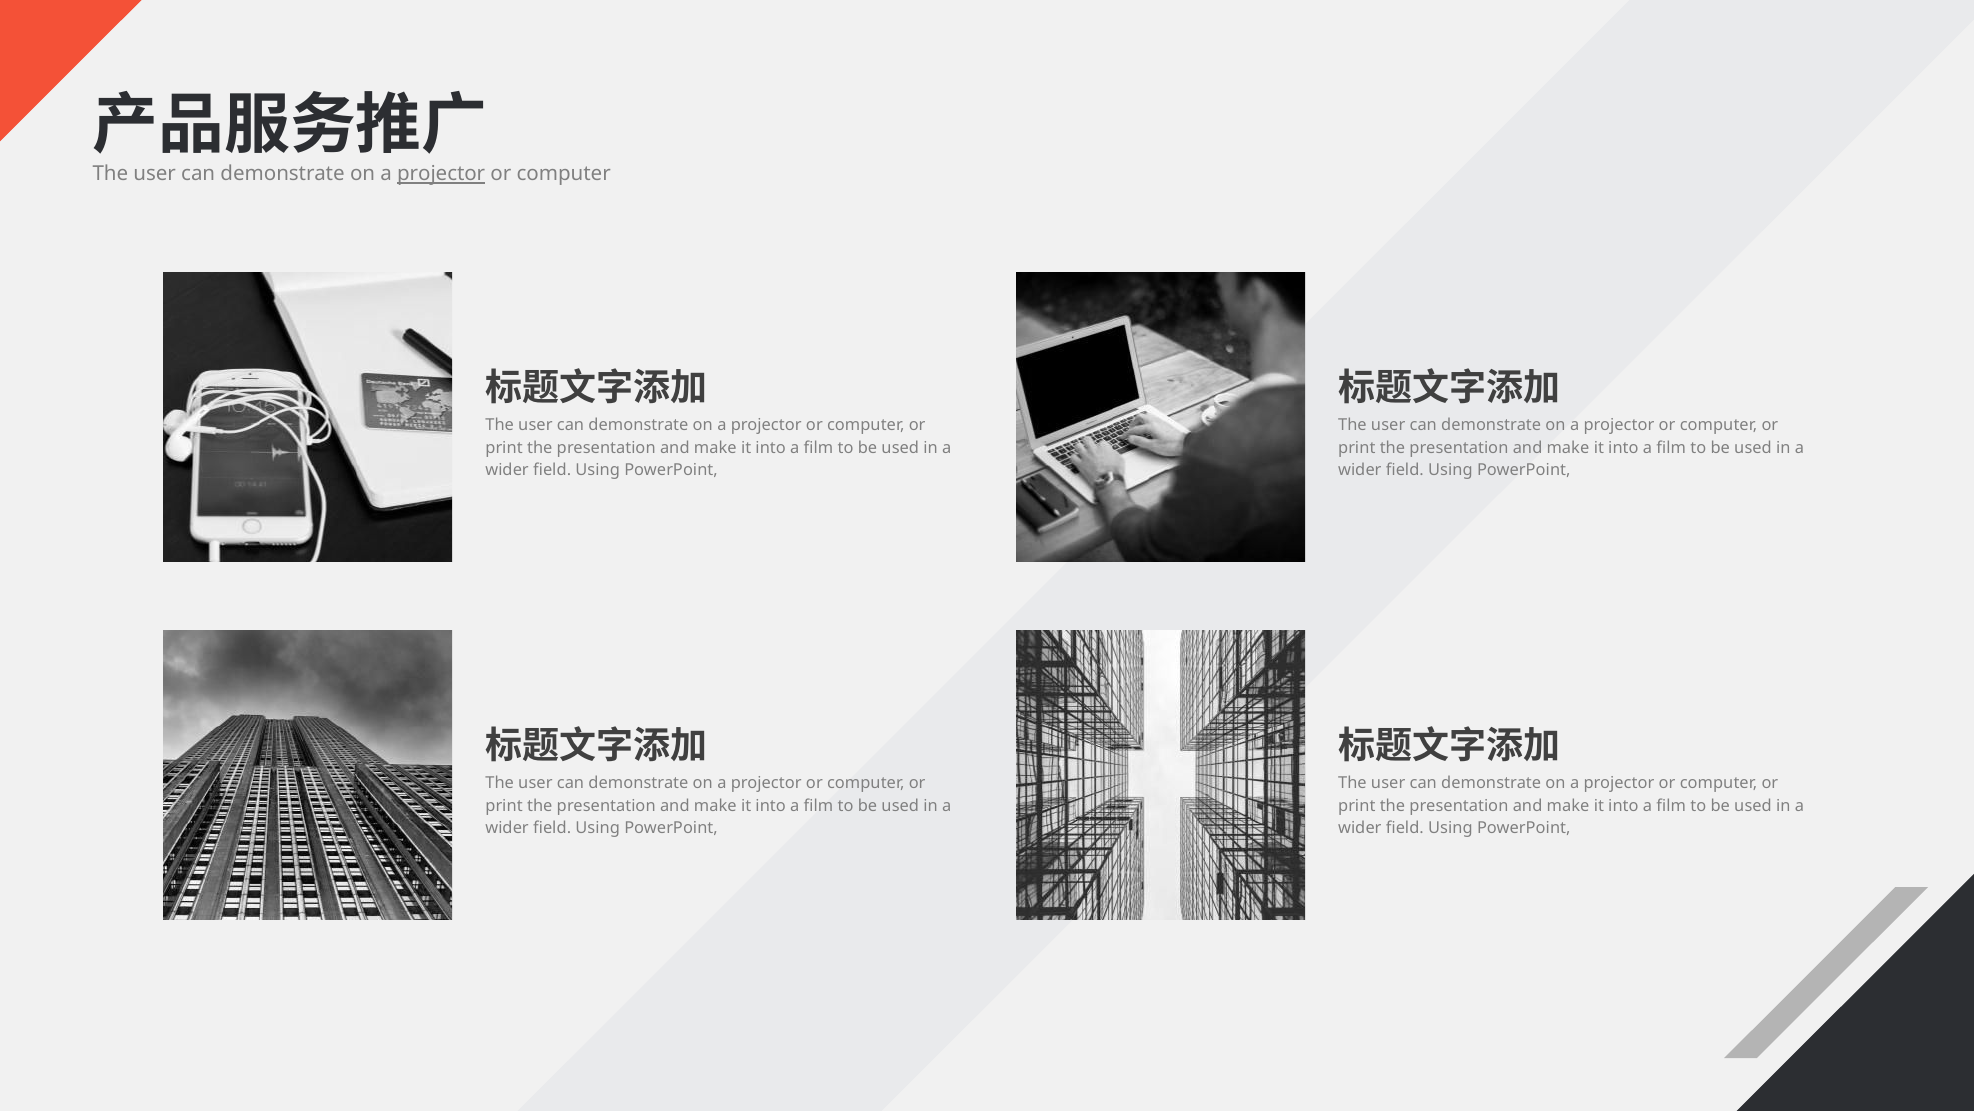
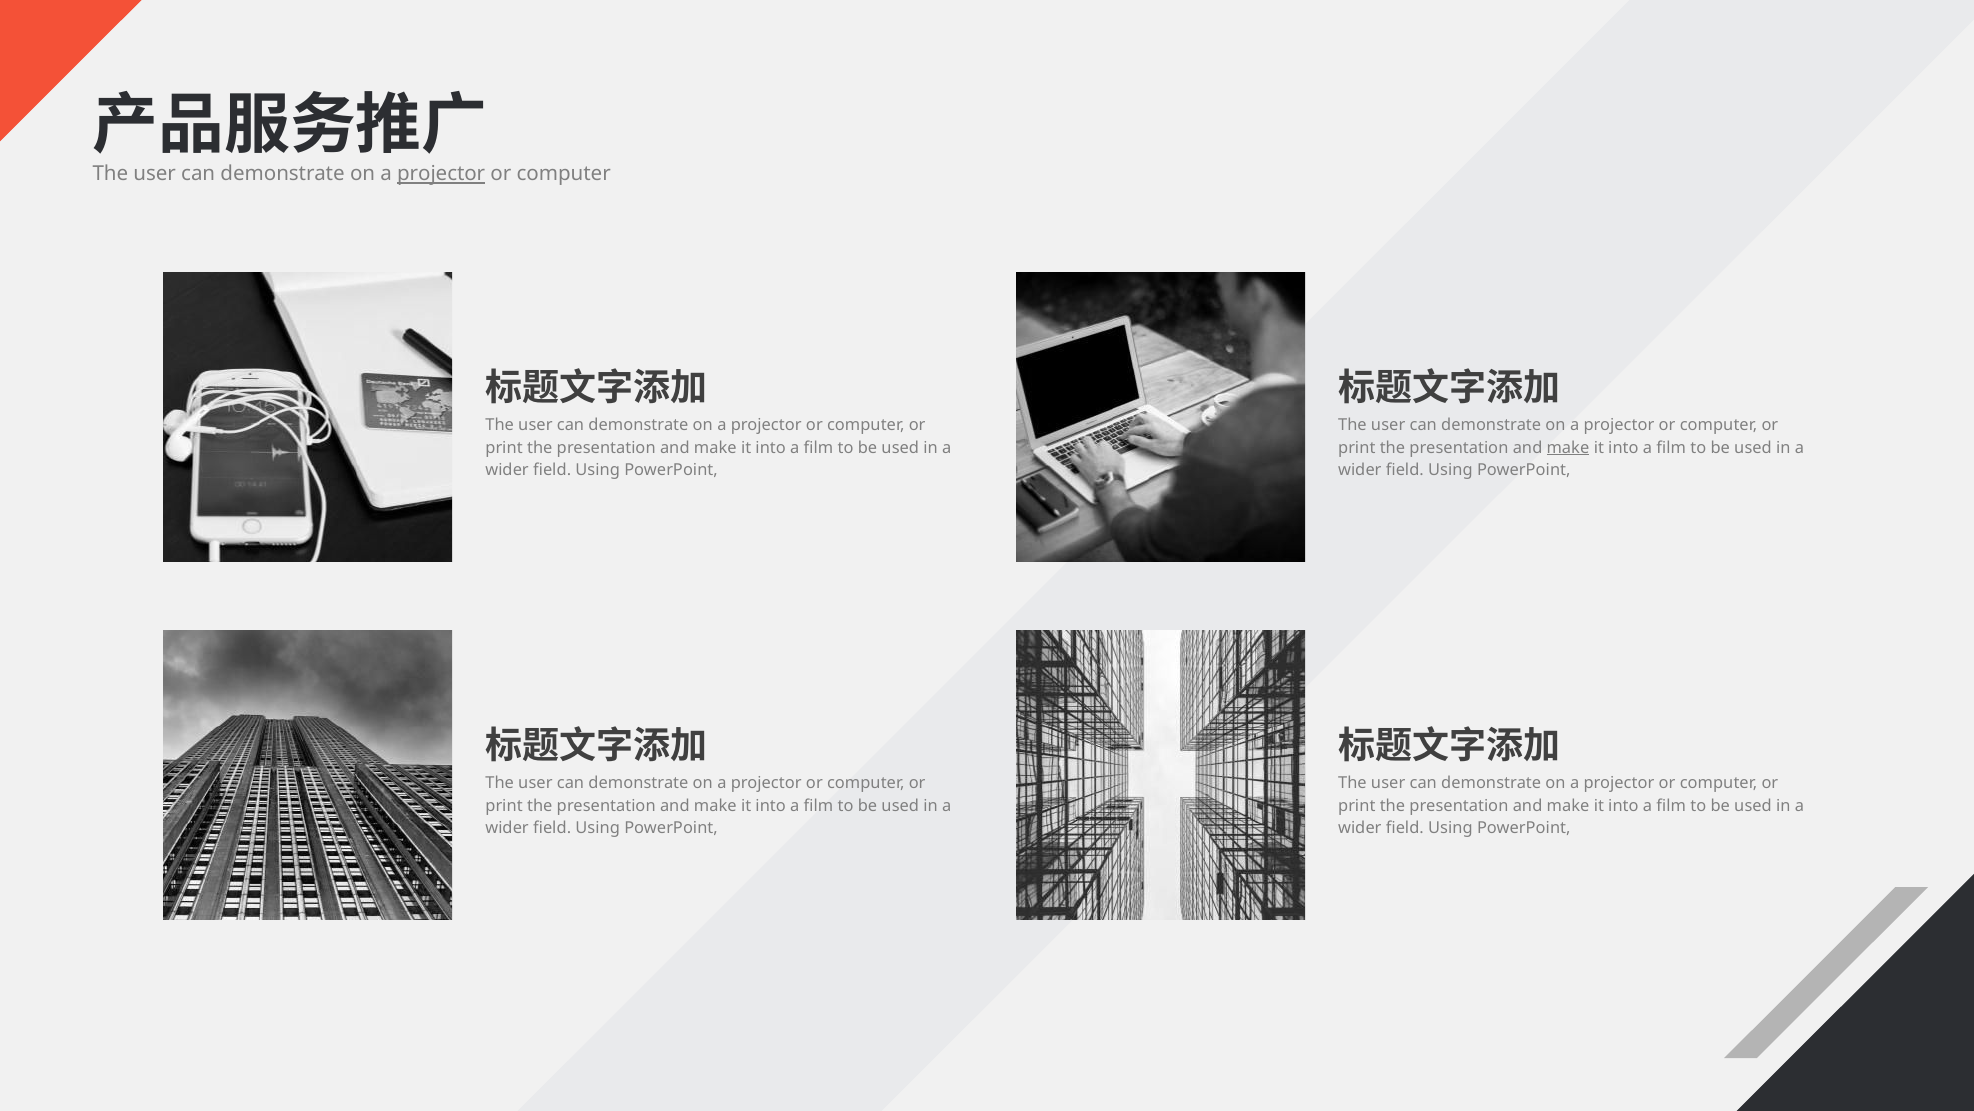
make at (1568, 447) underline: none -> present
